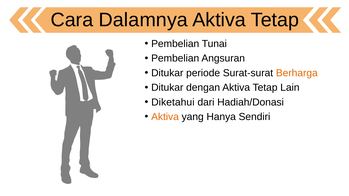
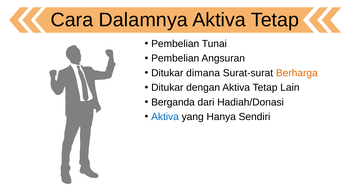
periode: periode -> dimana
Diketahui: Diketahui -> Berganda
Aktiva at (165, 117) colour: orange -> blue
